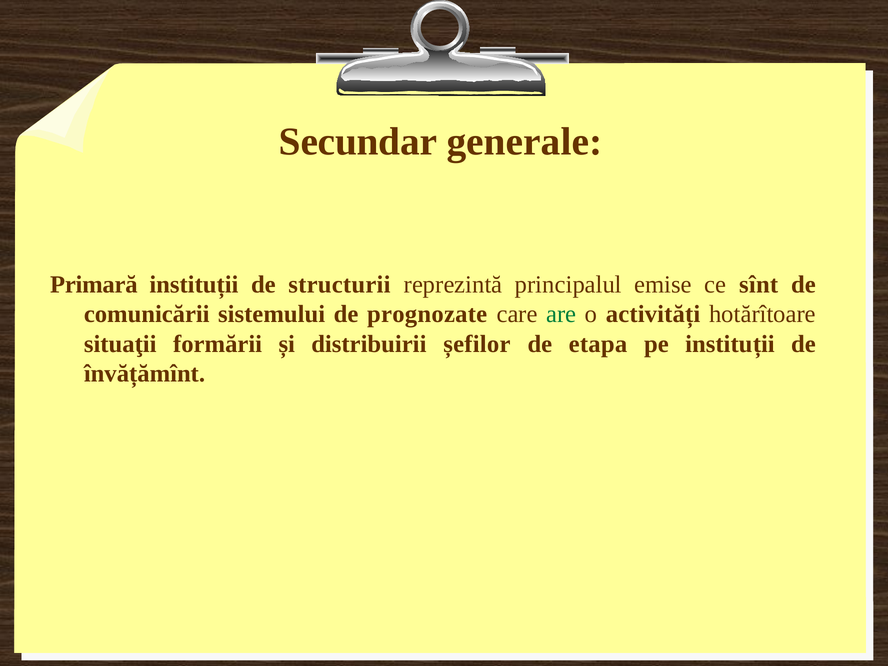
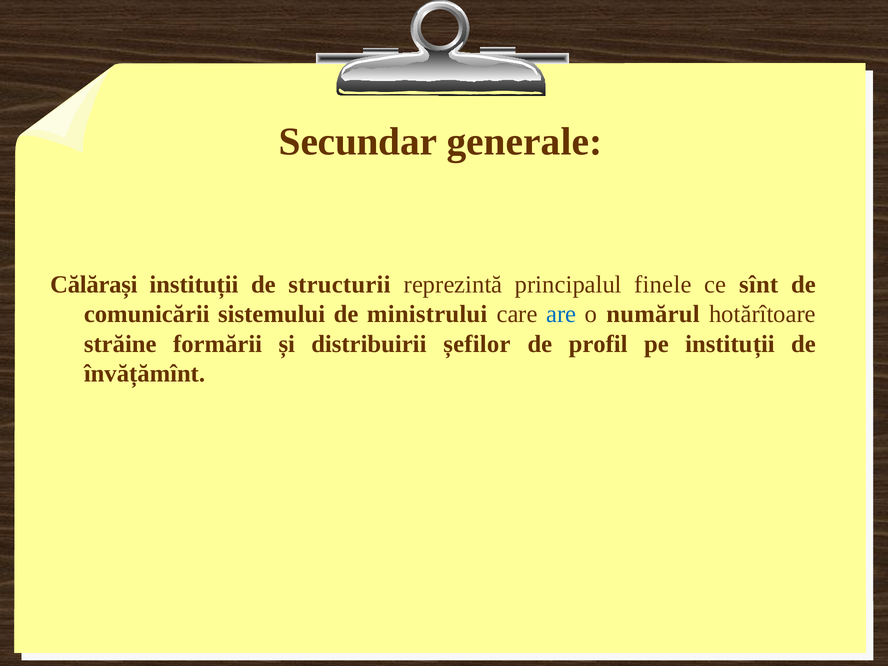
Primară: Primară -> Călărași
emise: emise -> finele
prognozate: prognozate -> ministrului
are colour: green -> blue
activități: activități -> numărul
situaţii: situaţii -> străine
etapa: etapa -> profil
